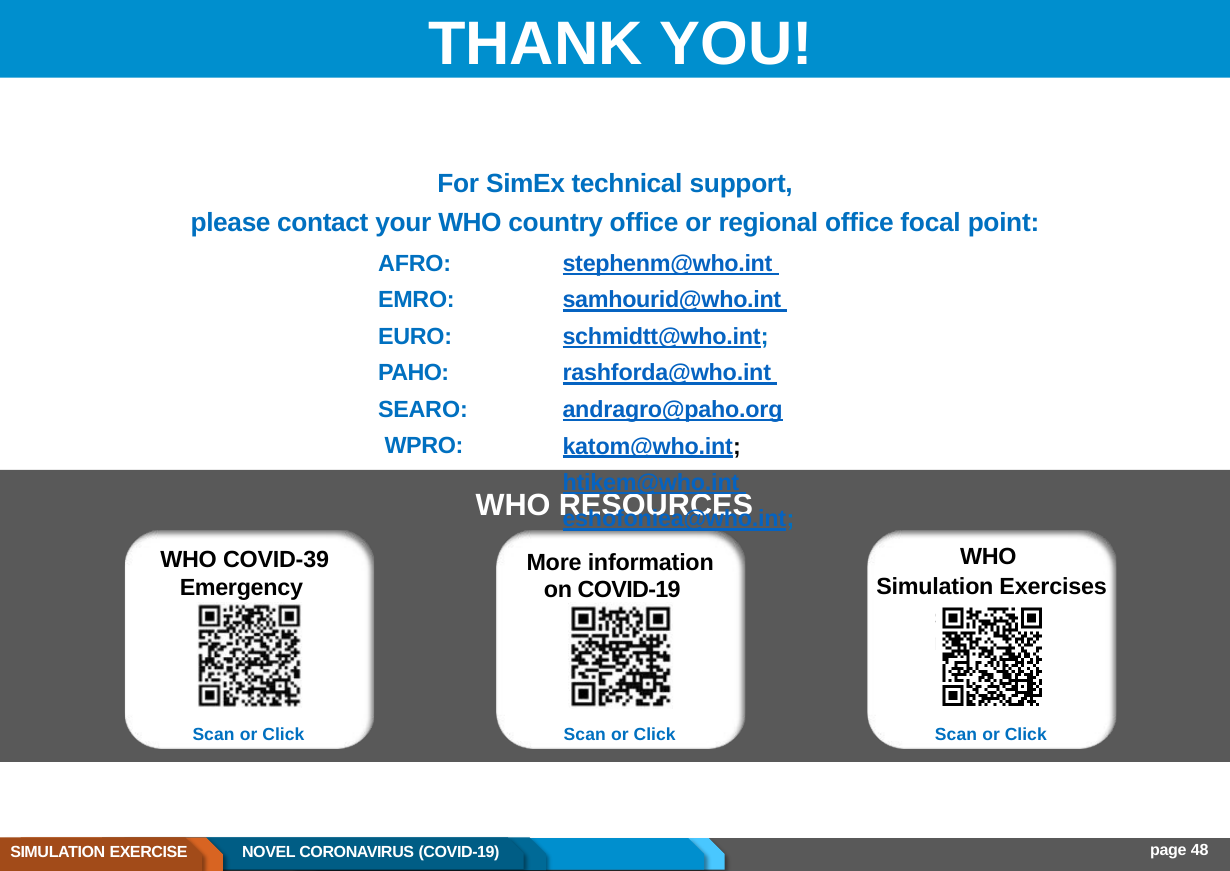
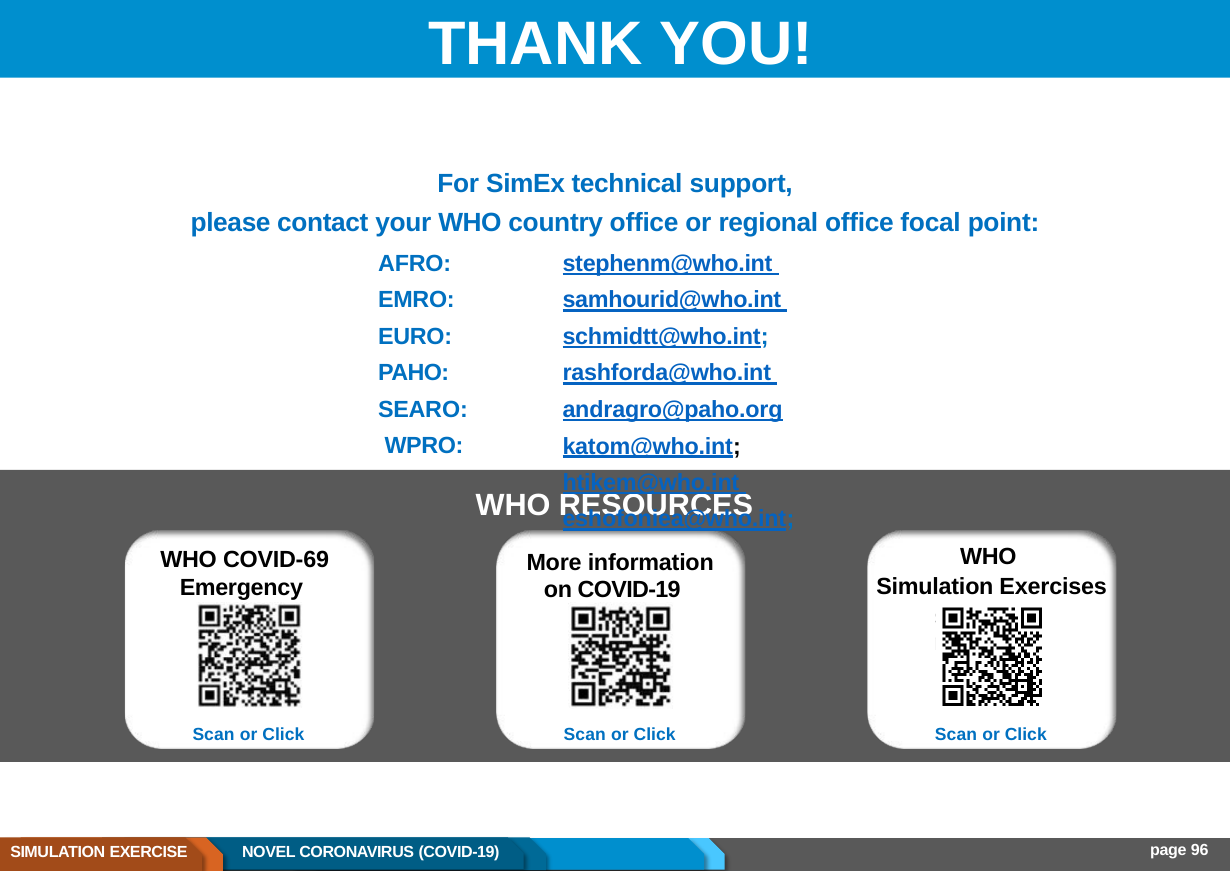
COVID-39: COVID-39 -> COVID-69
48: 48 -> 96
